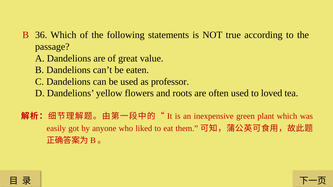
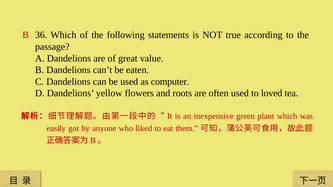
professor: professor -> computer
